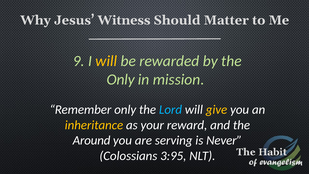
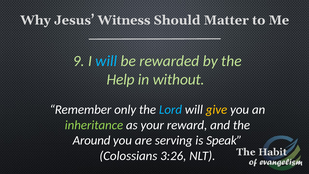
will at (106, 61) colour: yellow -> light blue
Only at (121, 80): Only -> Help
mission: mission -> without
inheritance colour: yellow -> light green
Never: Never -> Speak
3:95: 3:95 -> 3:26
